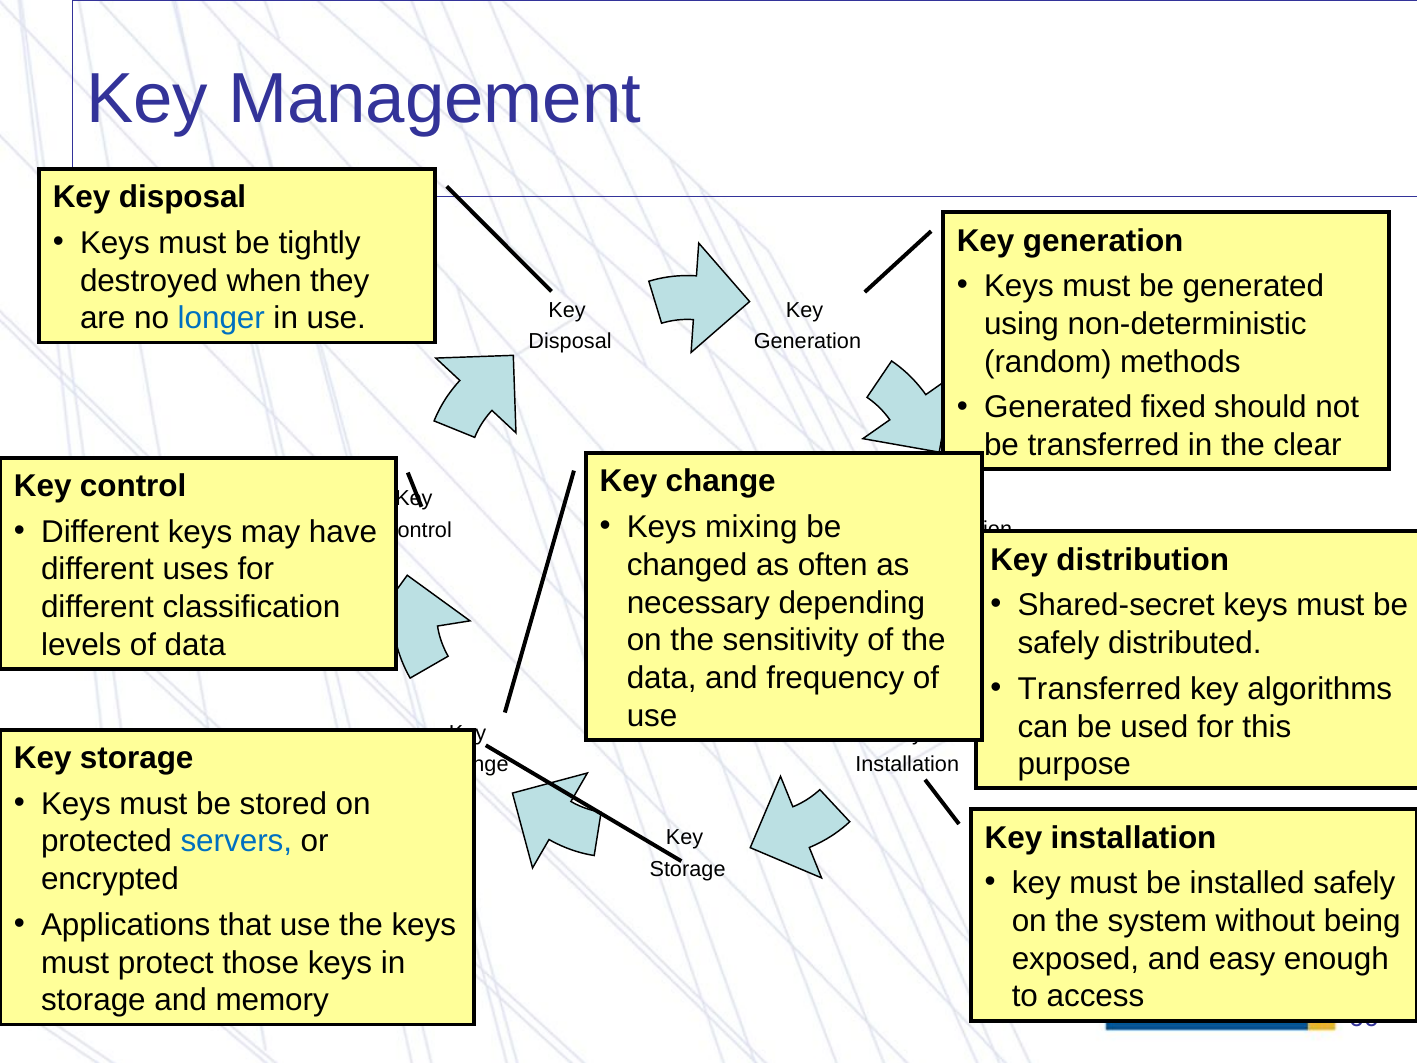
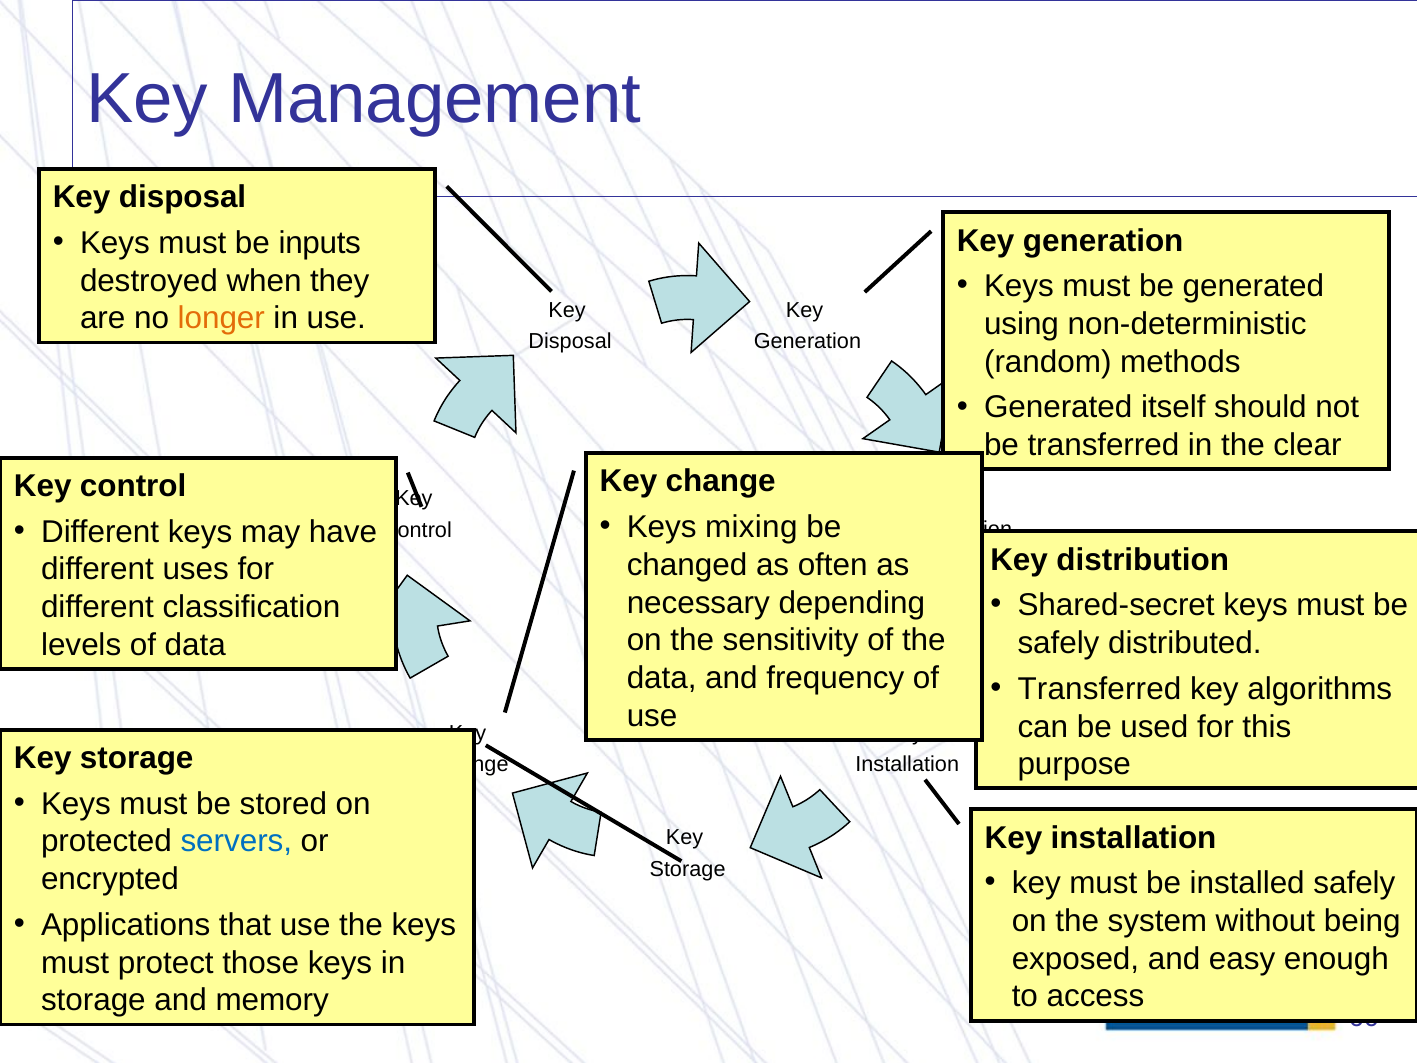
tightly: tightly -> inputs
longer colour: blue -> orange
fixed: fixed -> itself
